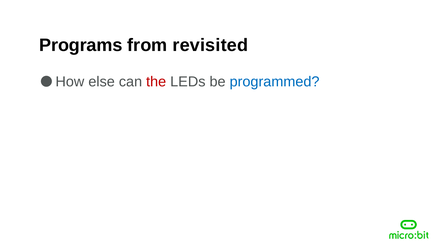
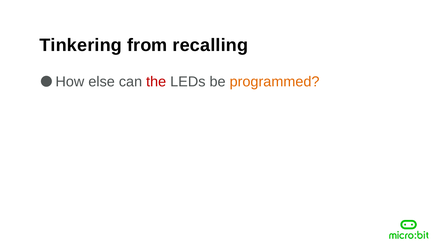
Programs: Programs -> Tinkering
revisited: revisited -> recalling
programmed colour: blue -> orange
